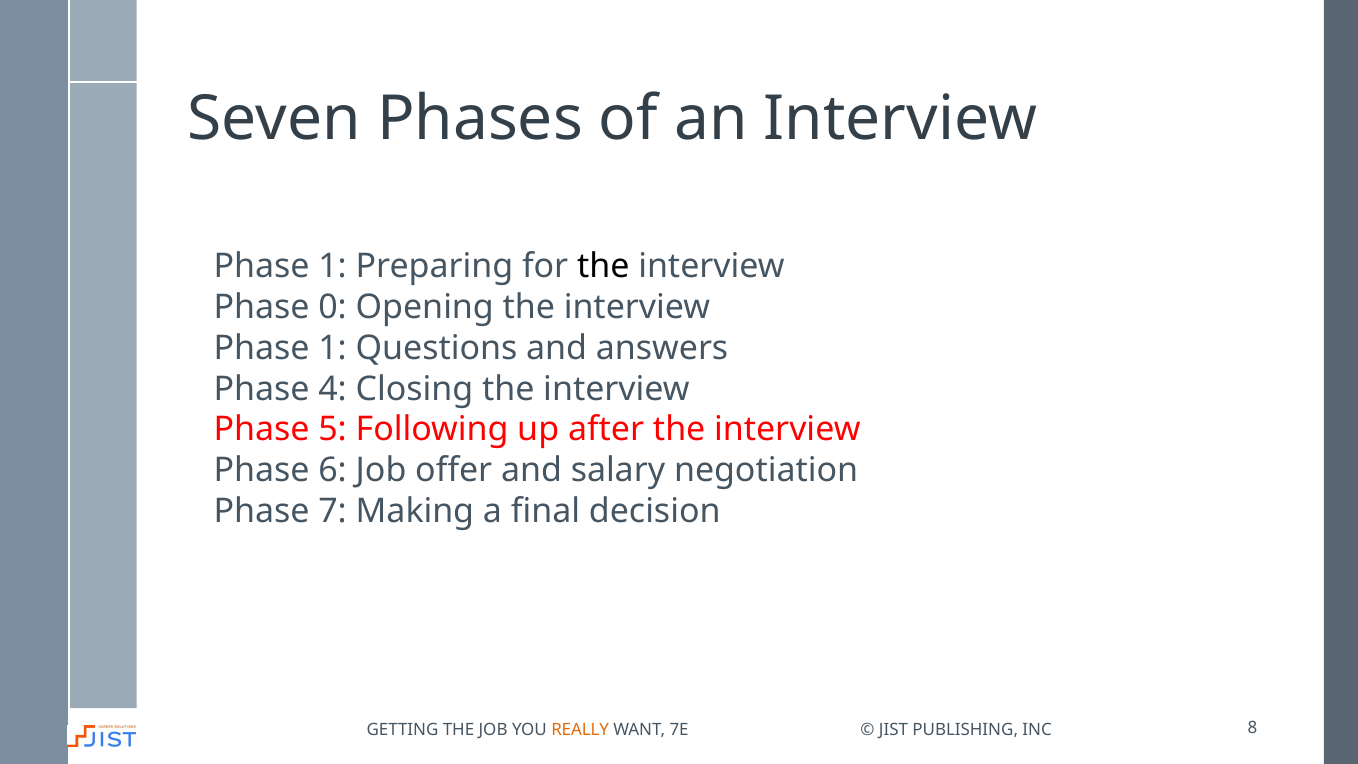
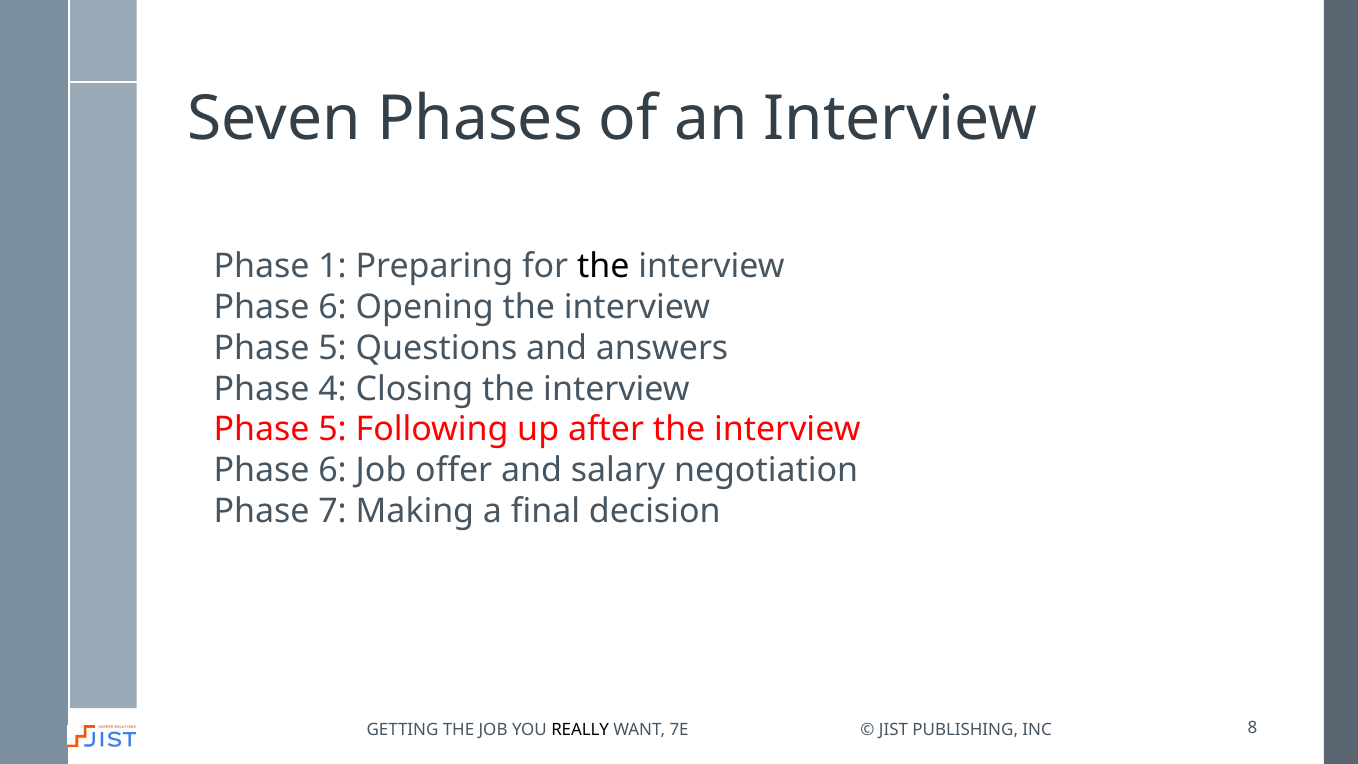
0 at (333, 307): 0 -> 6
1 at (333, 348): 1 -> 5
REALLY colour: orange -> black
